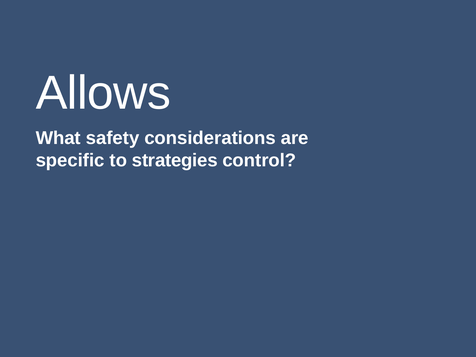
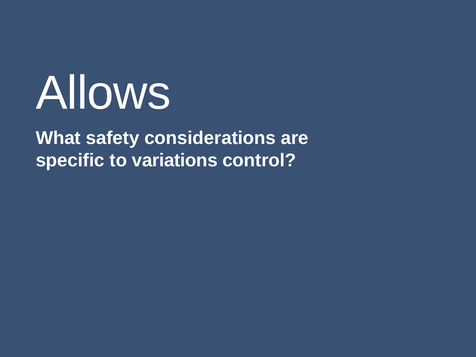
strategies: strategies -> variations
